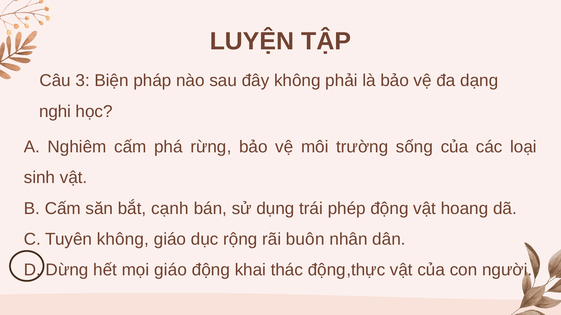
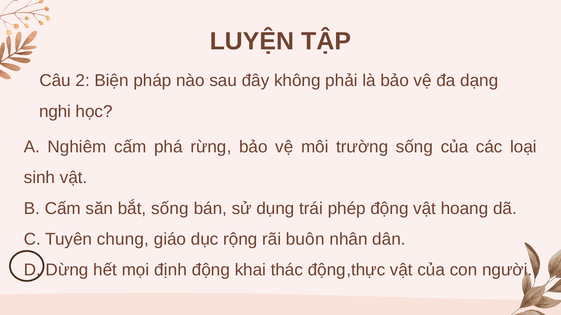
3: 3 -> 2
bắt cạnh: cạnh -> sống
Tuyên không: không -> chung
mọi giáo: giáo -> định
